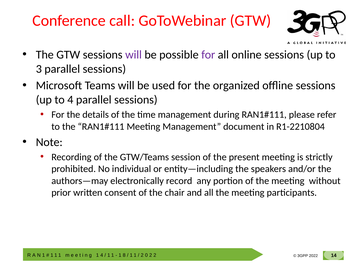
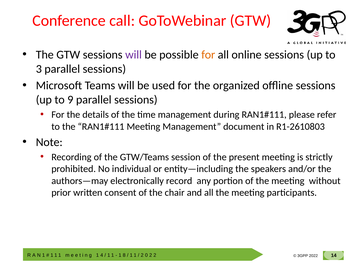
for at (208, 55) colour: purple -> orange
to 4: 4 -> 9
R1-2210804: R1-2210804 -> R1-2610803
